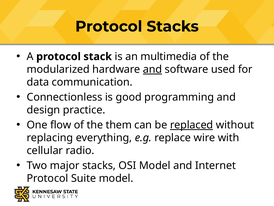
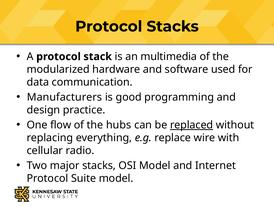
and at (152, 69) underline: present -> none
Connectionless: Connectionless -> Manufacturers
them: them -> hubs
